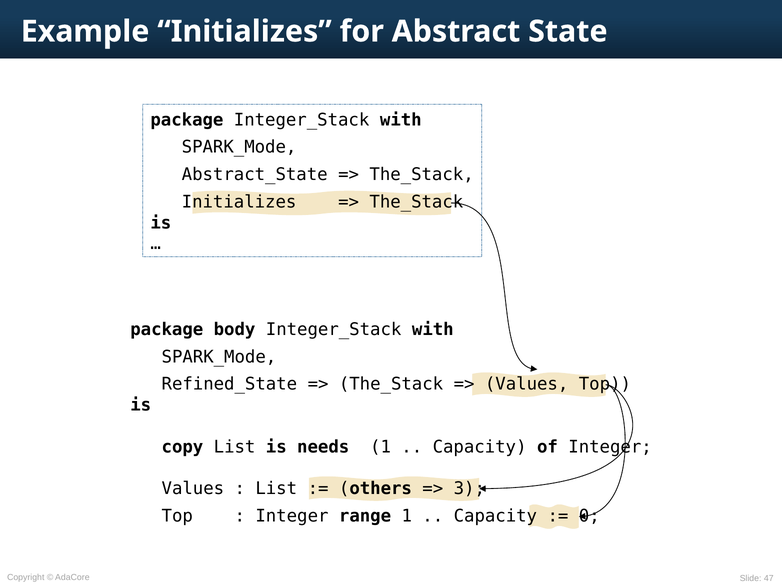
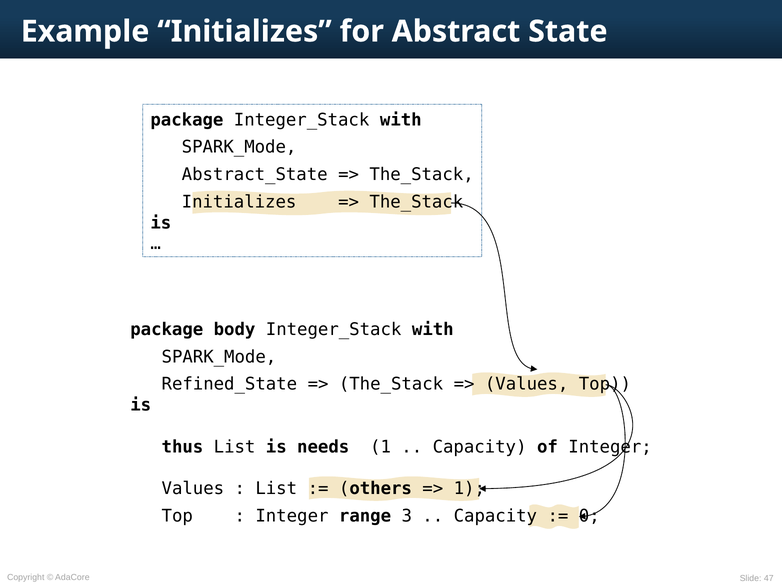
copy: copy -> thus
3 at (469, 488): 3 -> 1
range 1: 1 -> 3
